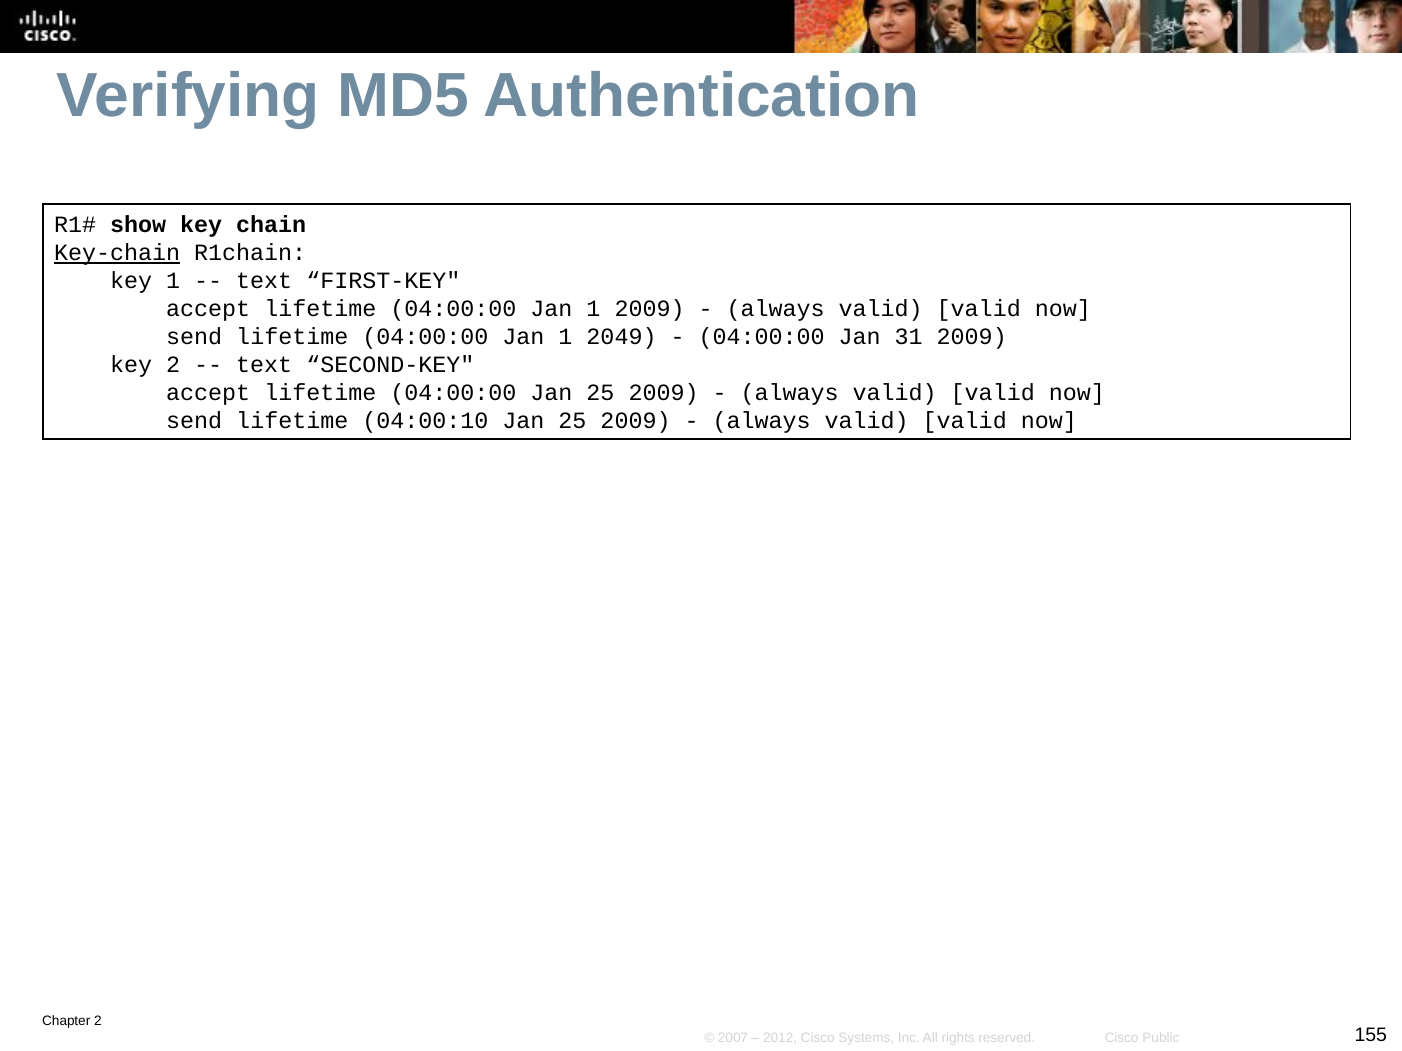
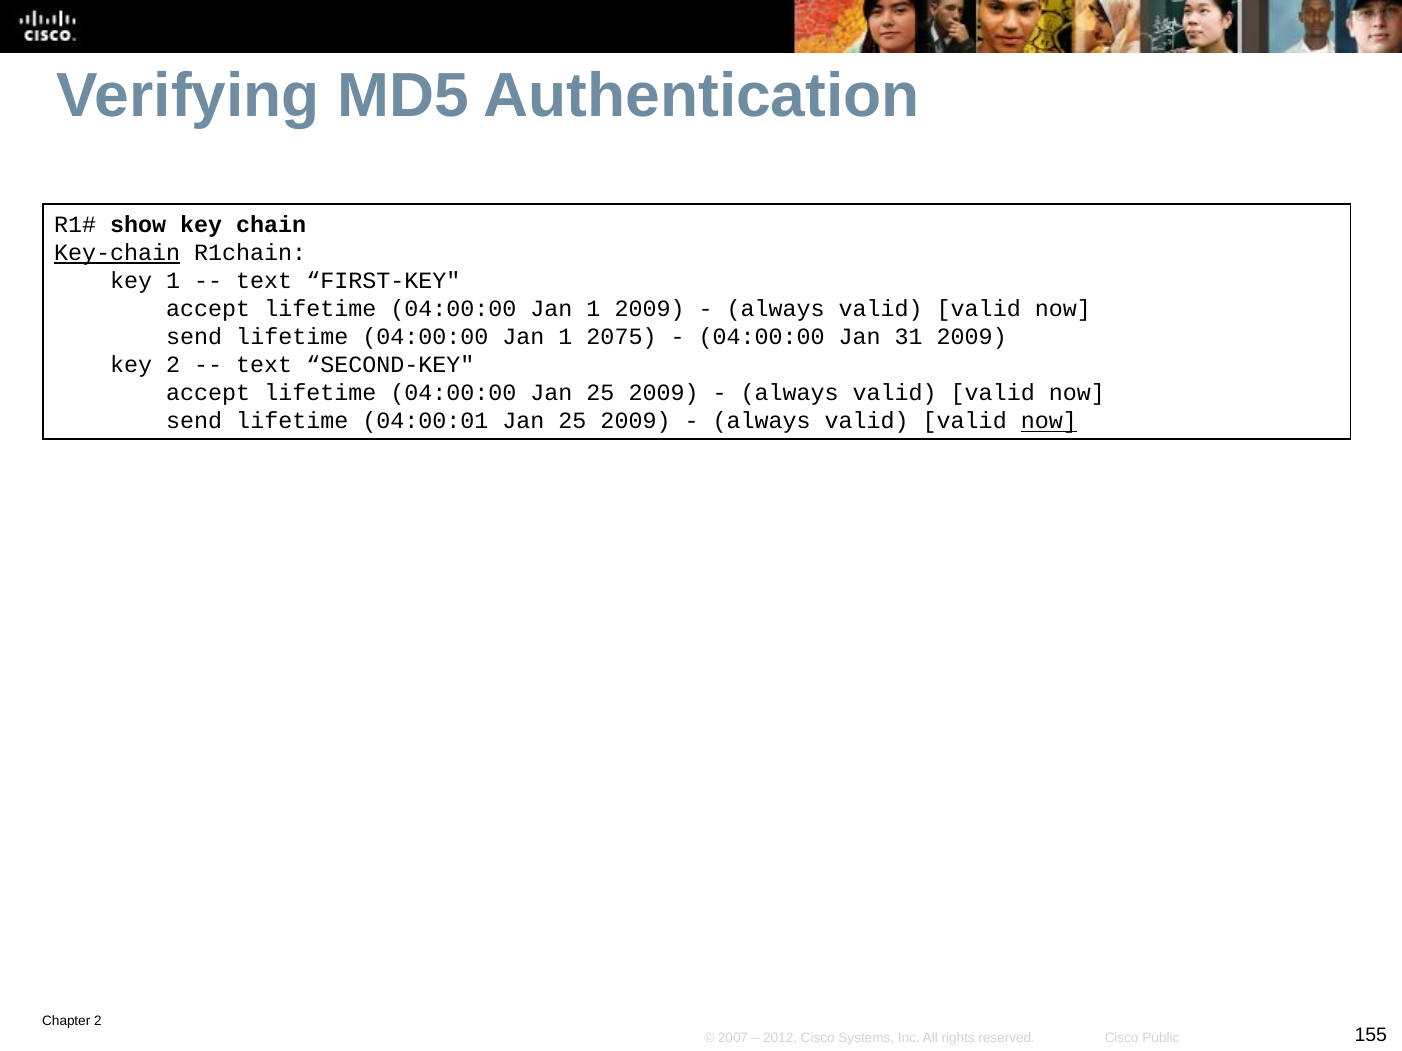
2049: 2049 -> 2075
04:00:10: 04:00:10 -> 04:00:01
now at (1049, 421) underline: none -> present
